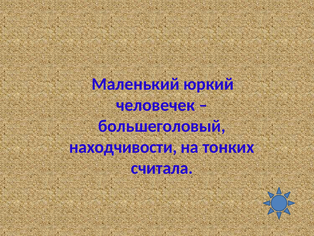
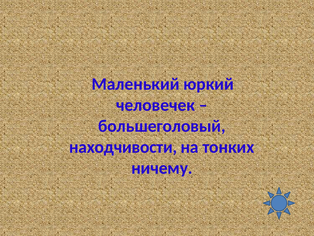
считала: считала -> ничему
